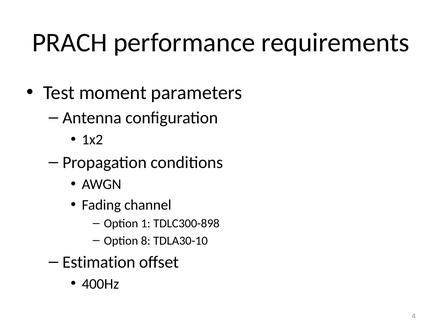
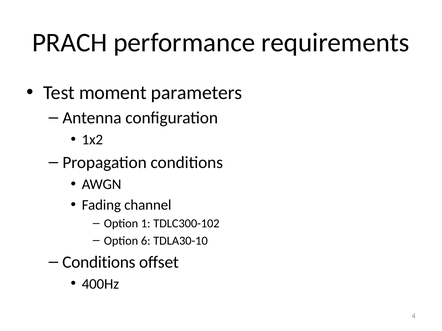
TDLC300-898: TDLC300-898 -> TDLC300-102
8: 8 -> 6
Estimation at (99, 262): Estimation -> Conditions
